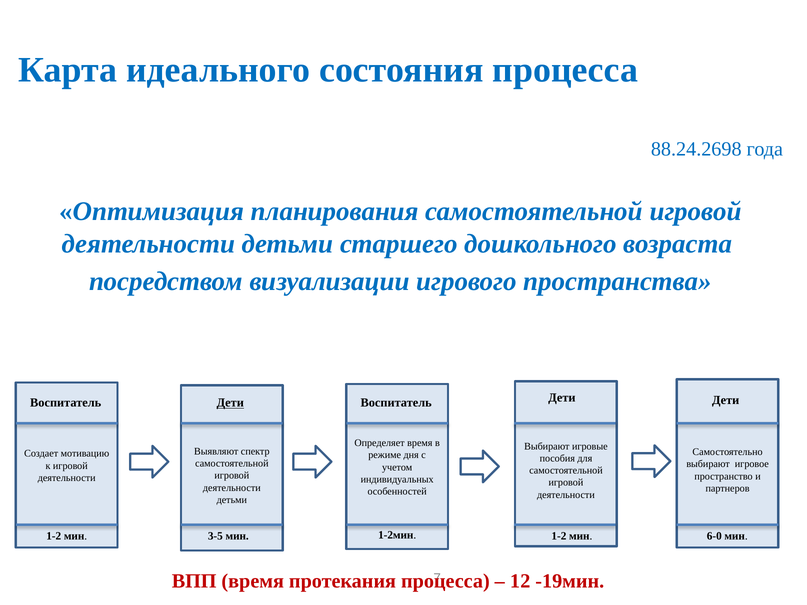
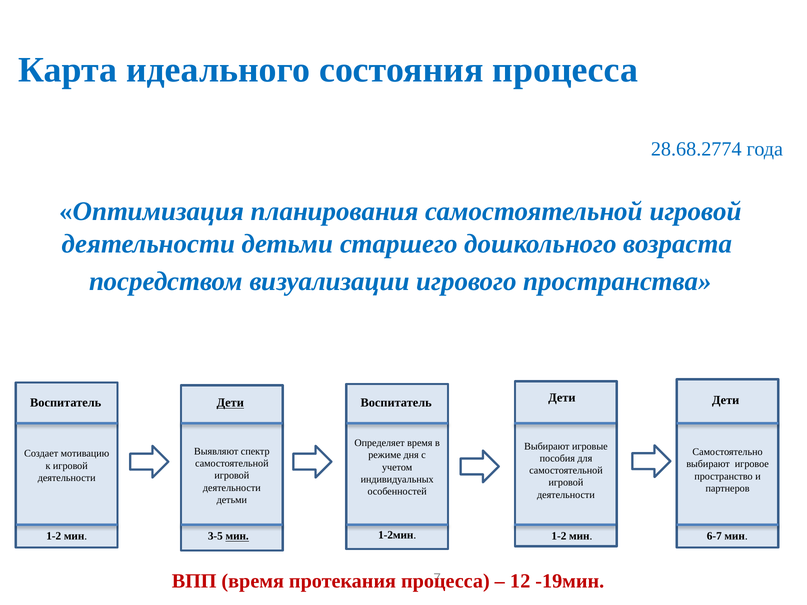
88.24.2698: 88.24.2698 -> 28.68.2774
мин at (237, 537) underline: none -> present
6-0: 6-0 -> 6-7
